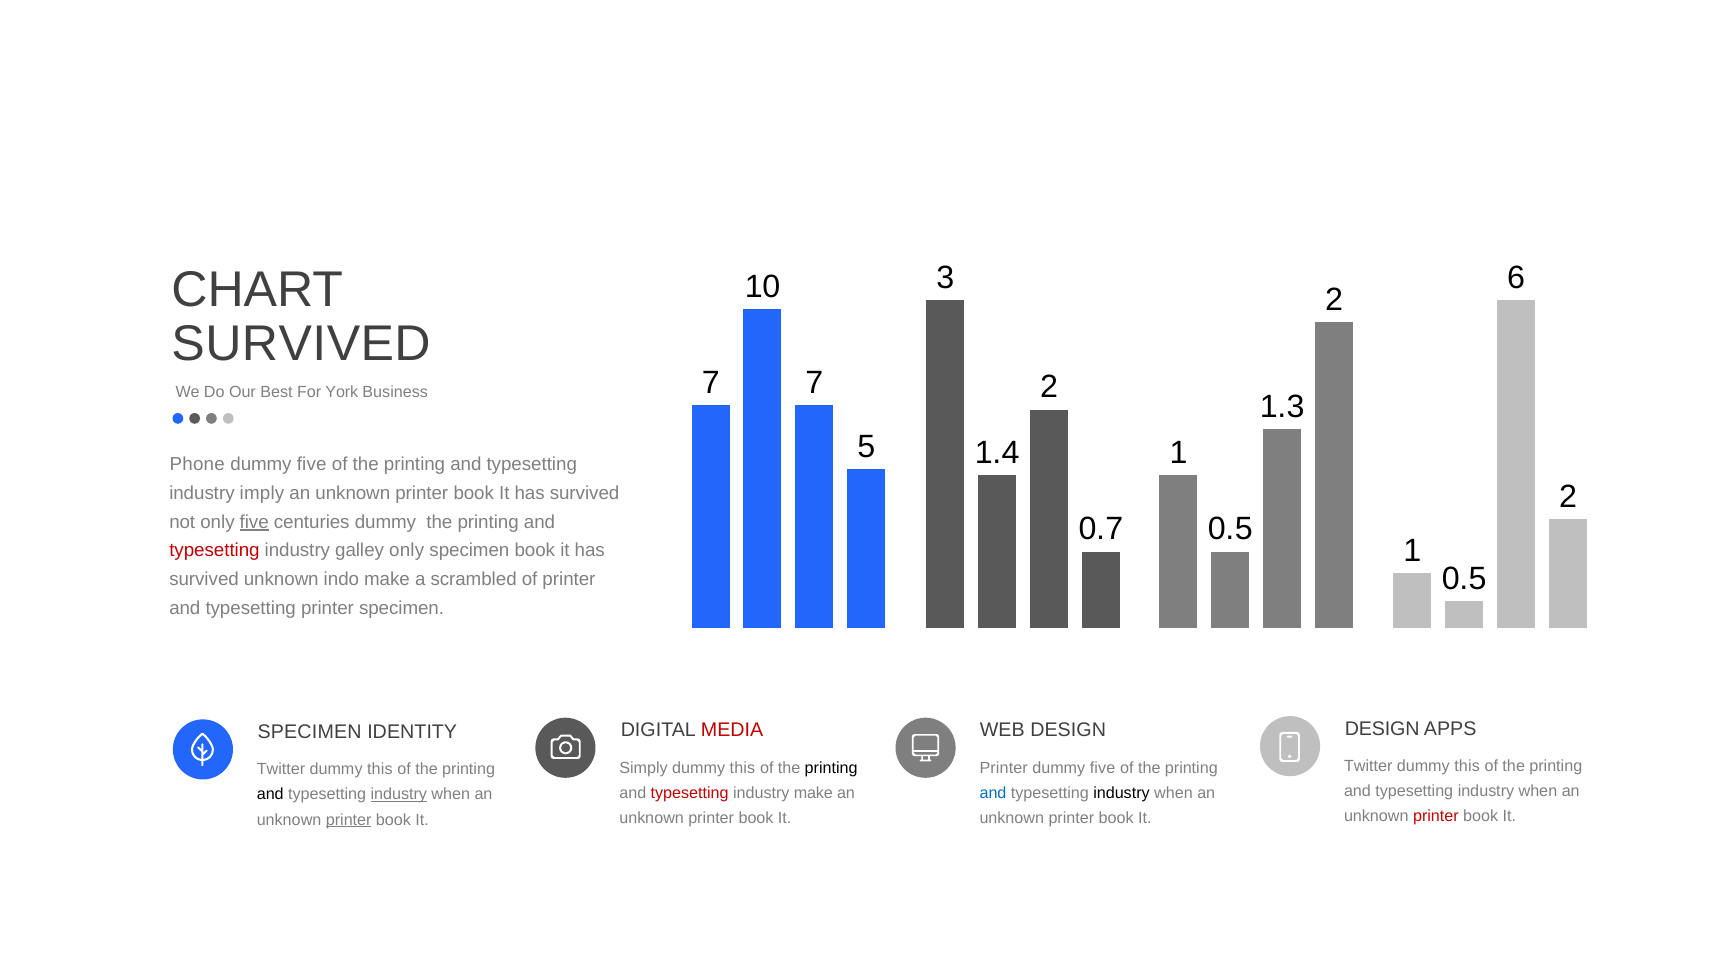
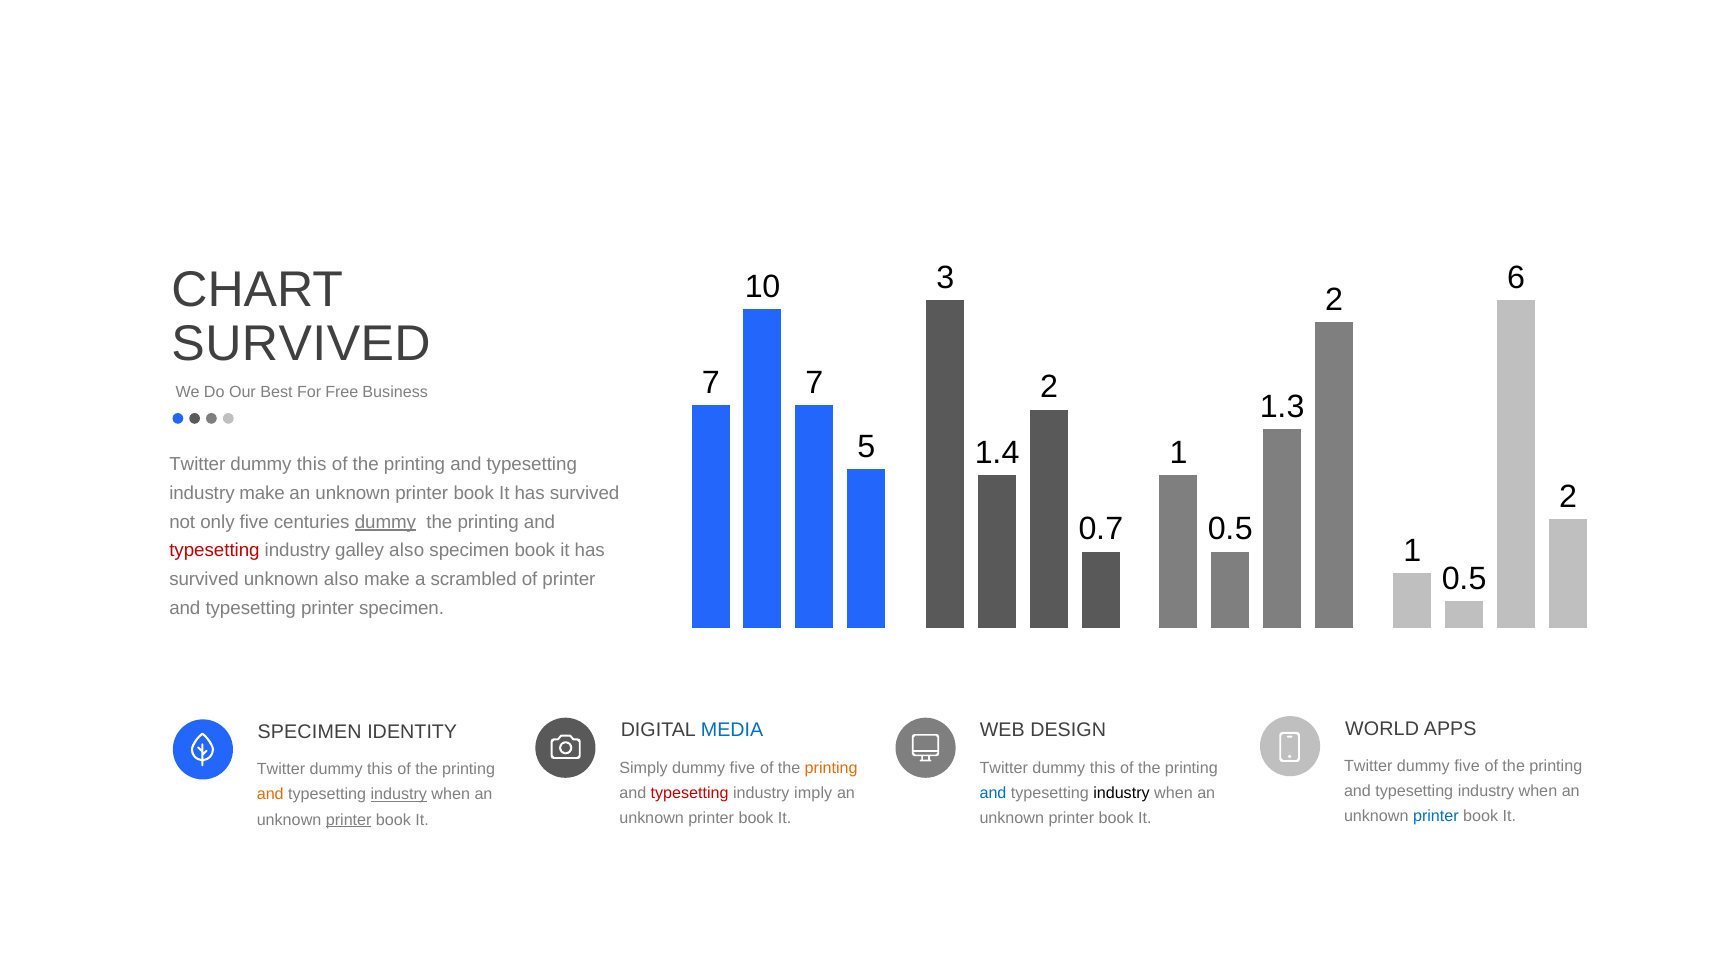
York: York -> Free
Phone at (197, 465): Phone -> Twitter
five at (312, 465): five -> this
industry imply: imply -> make
five at (254, 522) underline: present -> none
dummy at (385, 522) underline: none -> present
galley only: only -> also
unknown indo: indo -> also
DESIGN at (1382, 729): DESIGN -> WORLD
MEDIA colour: red -> blue
this at (1467, 766): this -> five
Simply dummy this: this -> five
printing at (831, 768) colour: black -> orange
Printer at (1004, 768): Printer -> Twitter
five at (1103, 768): five -> this
industry make: make -> imply
and at (270, 794) colour: black -> orange
printer at (1436, 816) colour: red -> blue
